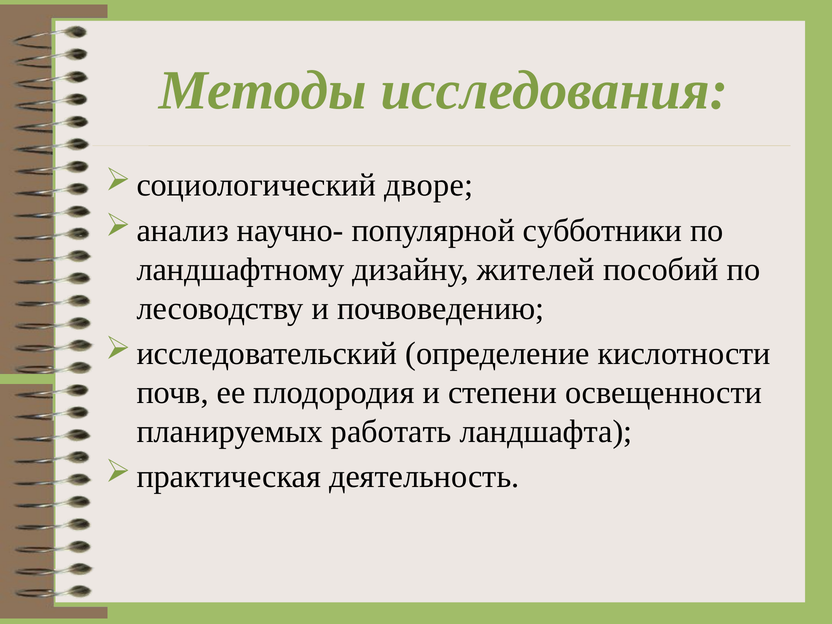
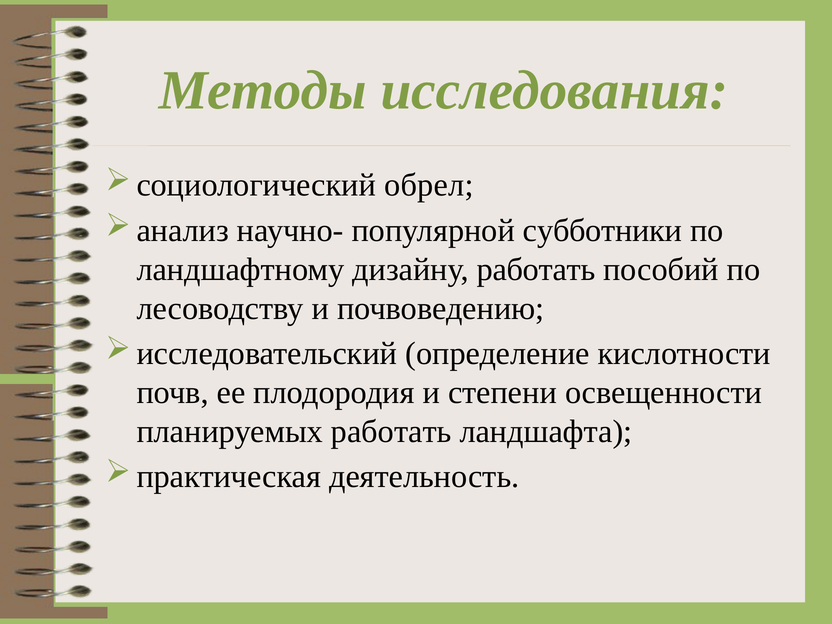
дворе: дворе -> обрел
дизайну жителей: жителей -> работать
